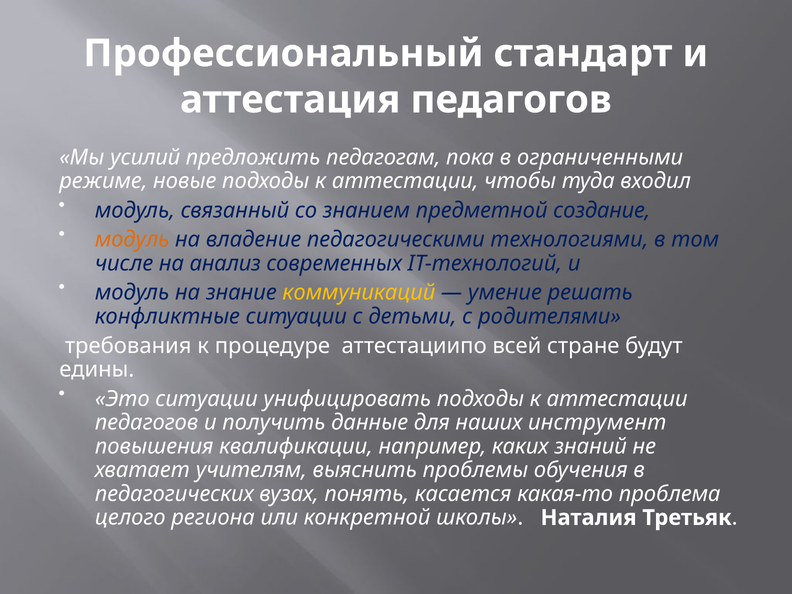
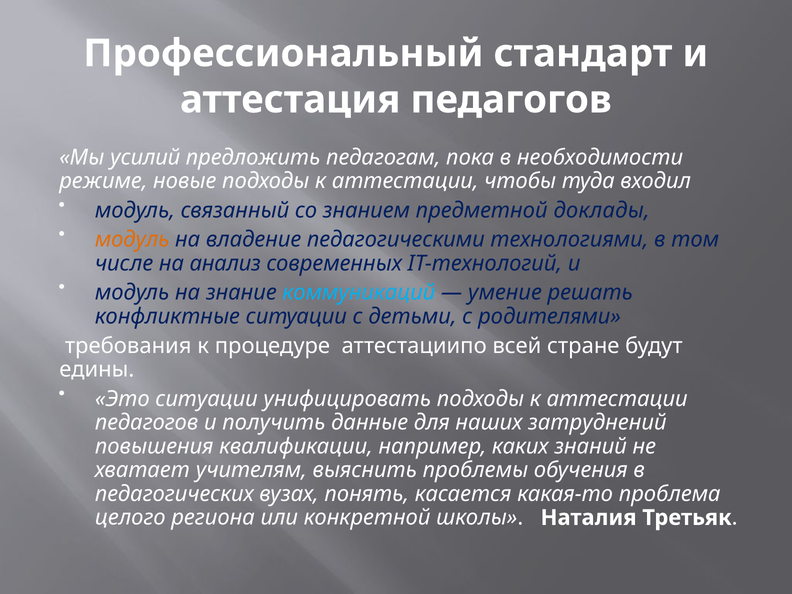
ограниченными: ограниченными -> необходимости
создание: создание -> доклады
коммуникаций colour: yellow -> light blue
инструмент: инструмент -> затруднений
